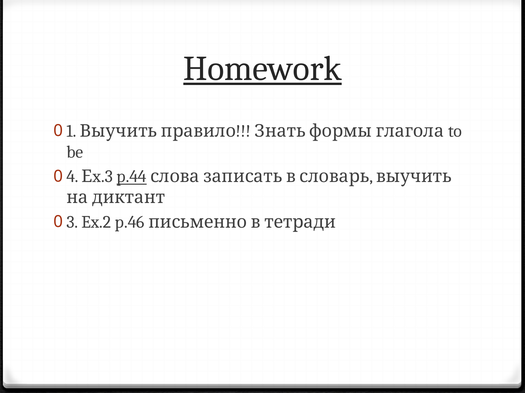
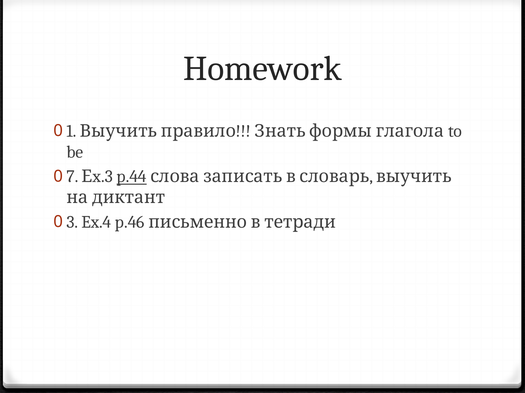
Homework underline: present -> none
4: 4 -> 7
Ex.2: Ex.2 -> Ex.4
